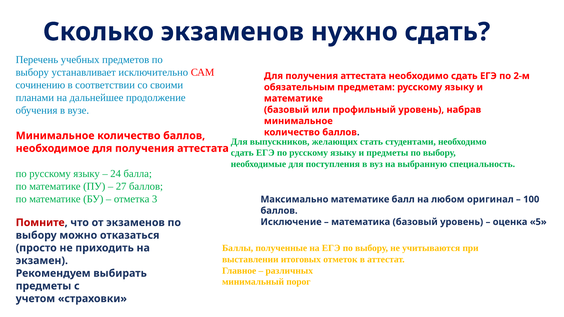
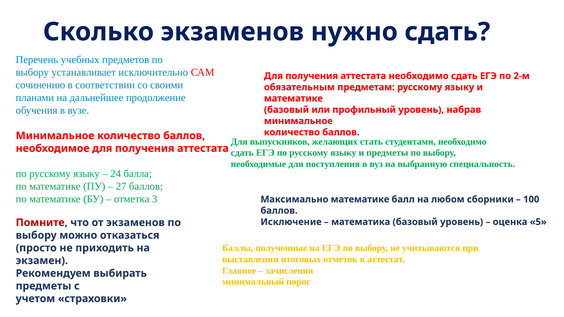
оригинал: оригинал -> сборники
различных: различных -> зачисления
